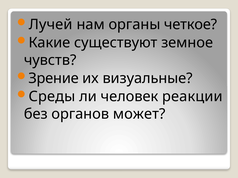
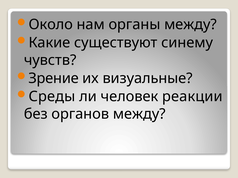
Лучей: Лучей -> Около
органы четкое: четкое -> между
земное: земное -> синему
органов может: может -> между
